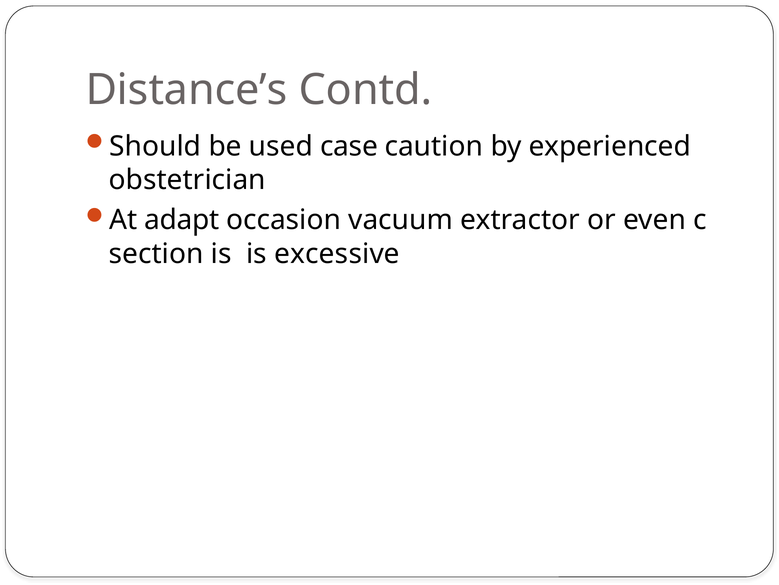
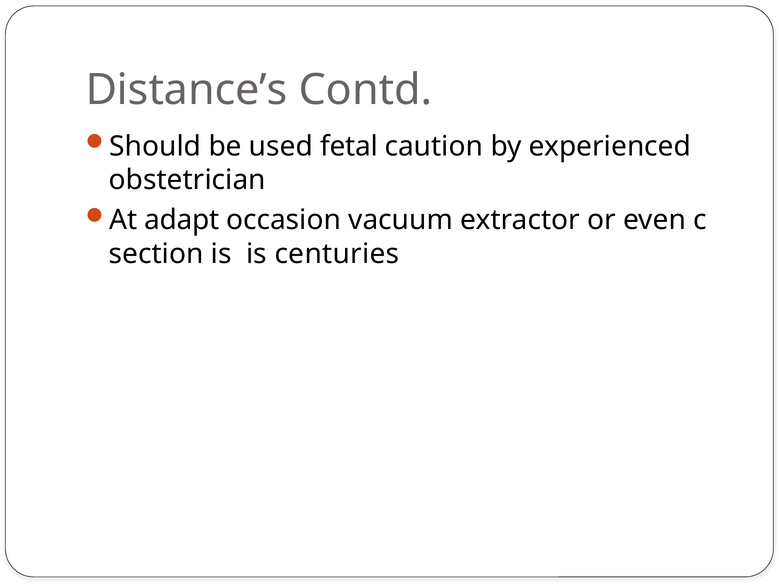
case: case -> fetal
excessive: excessive -> centuries
